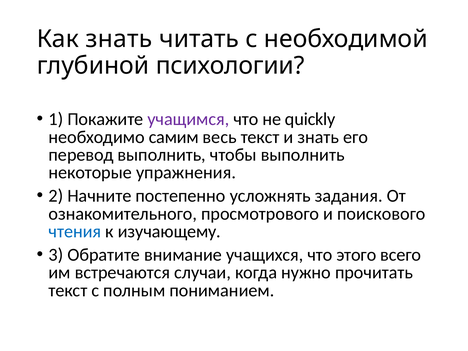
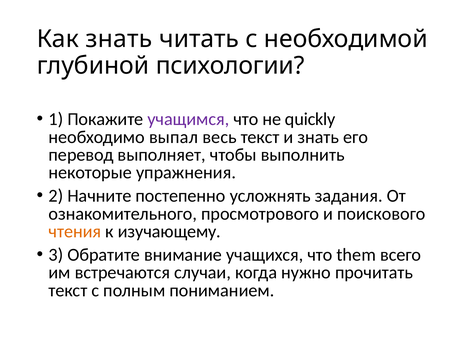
самим: самим -> выпал
перевод выполнить: выполнить -> выполняет
чтения colour: blue -> orange
этого: этого -> them
